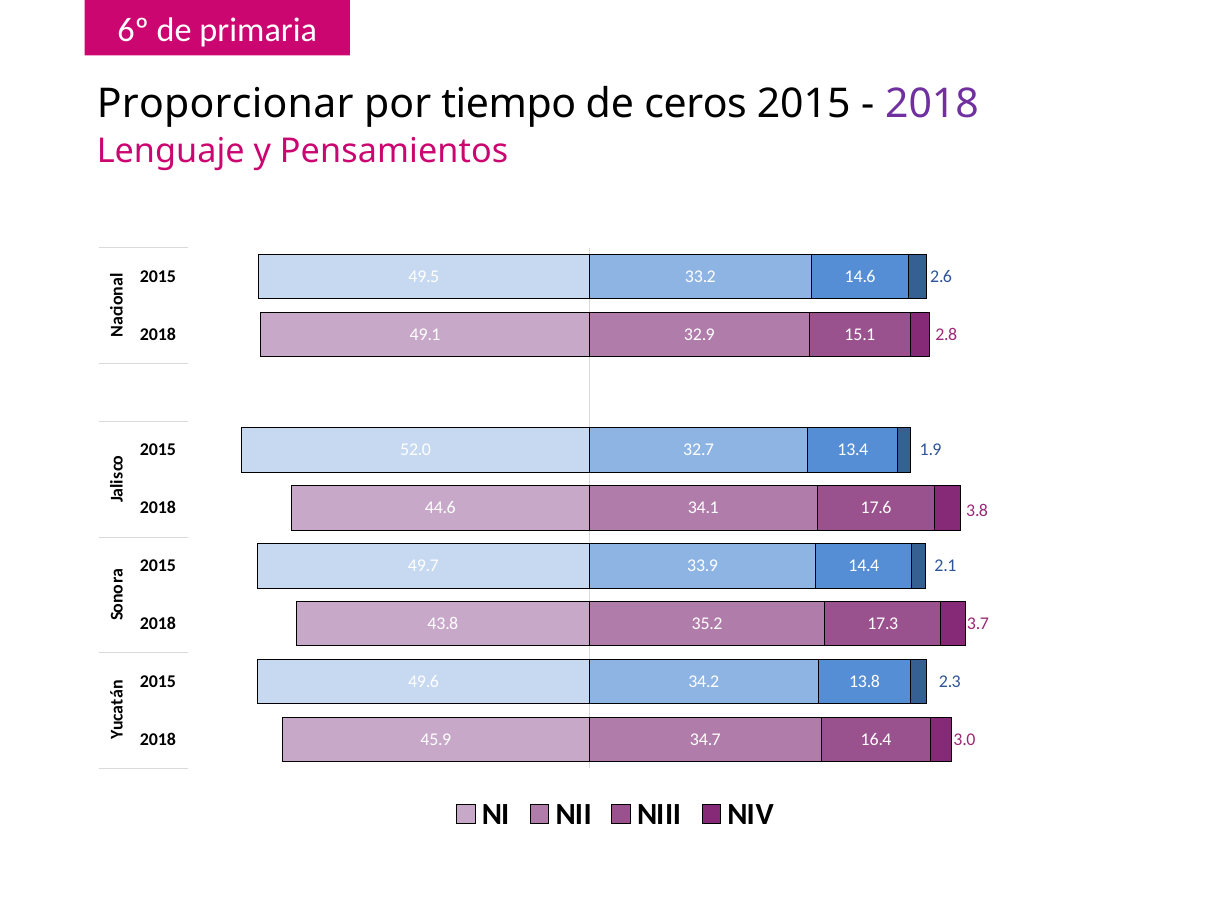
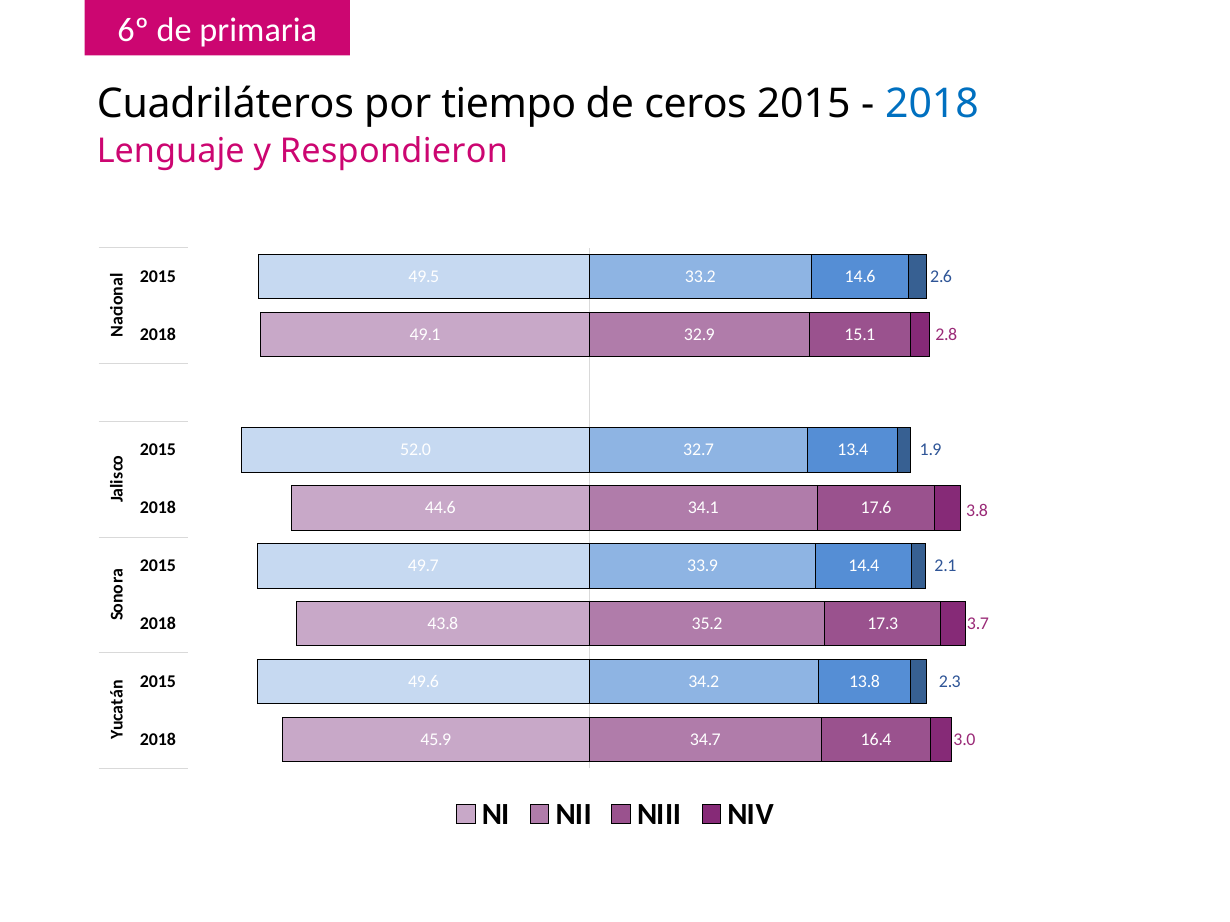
Proporcionar: Proporcionar -> Cuadriláteros
2018 at (932, 104) colour: purple -> blue
Pensamientos: Pensamientos -> Respondieron
